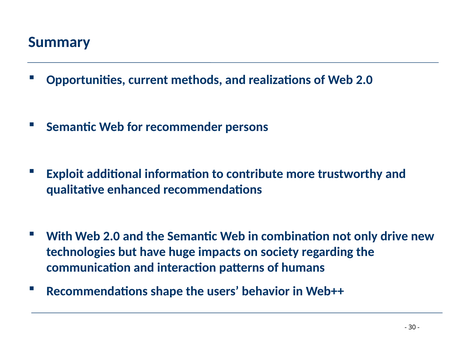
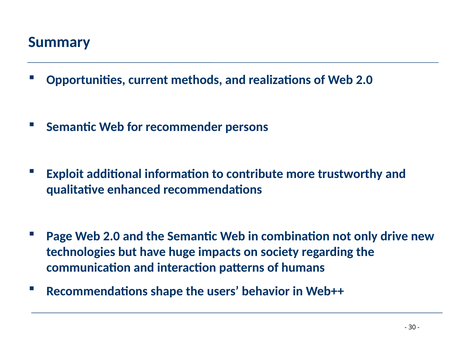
With: With -> Page
